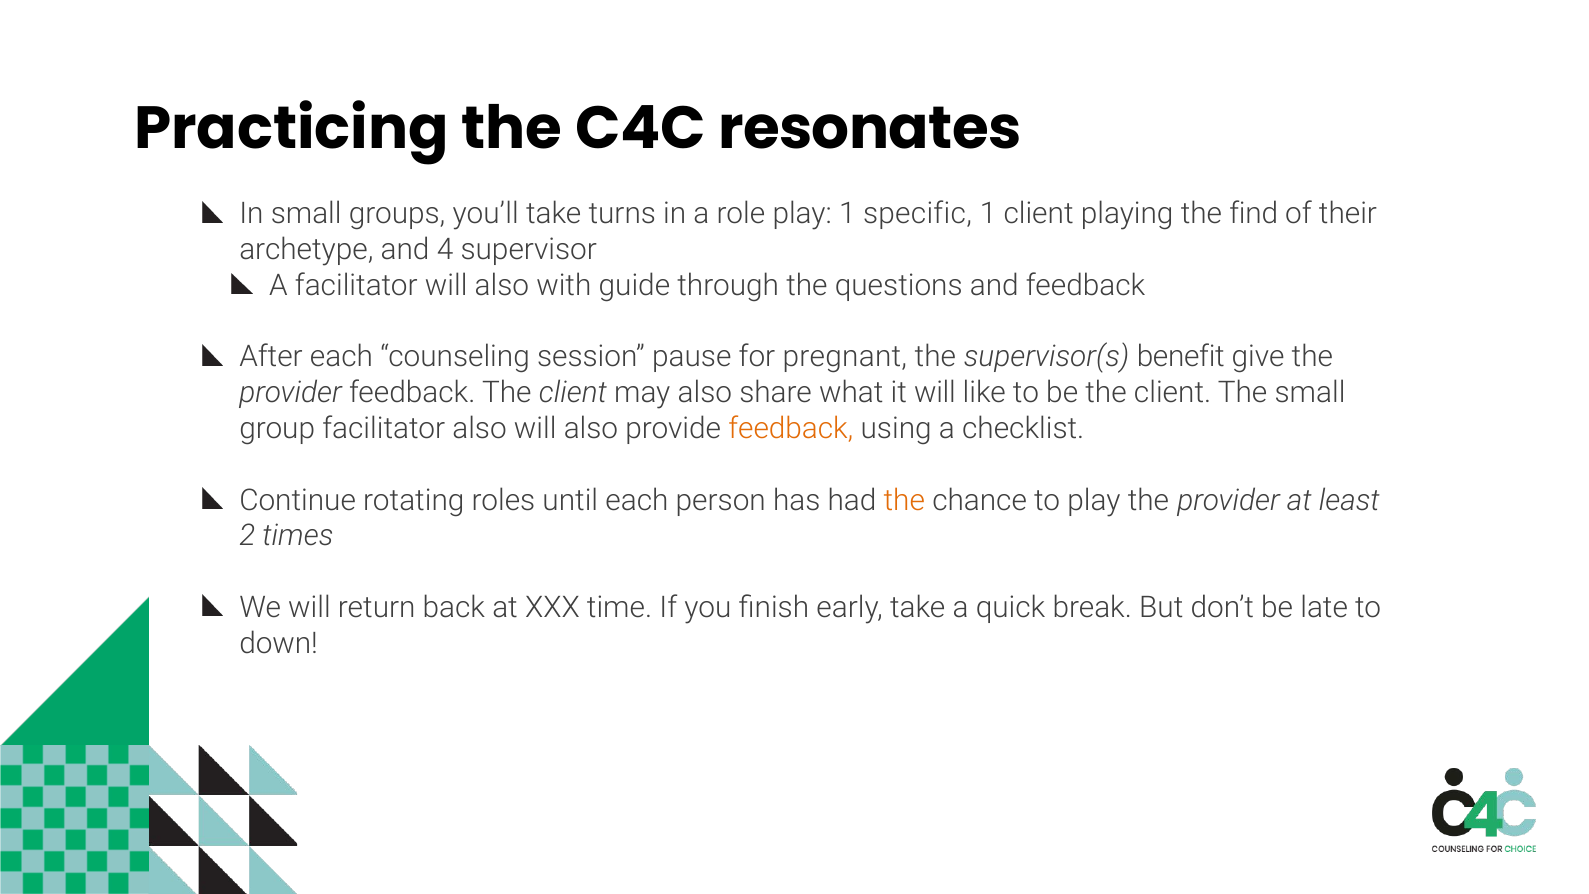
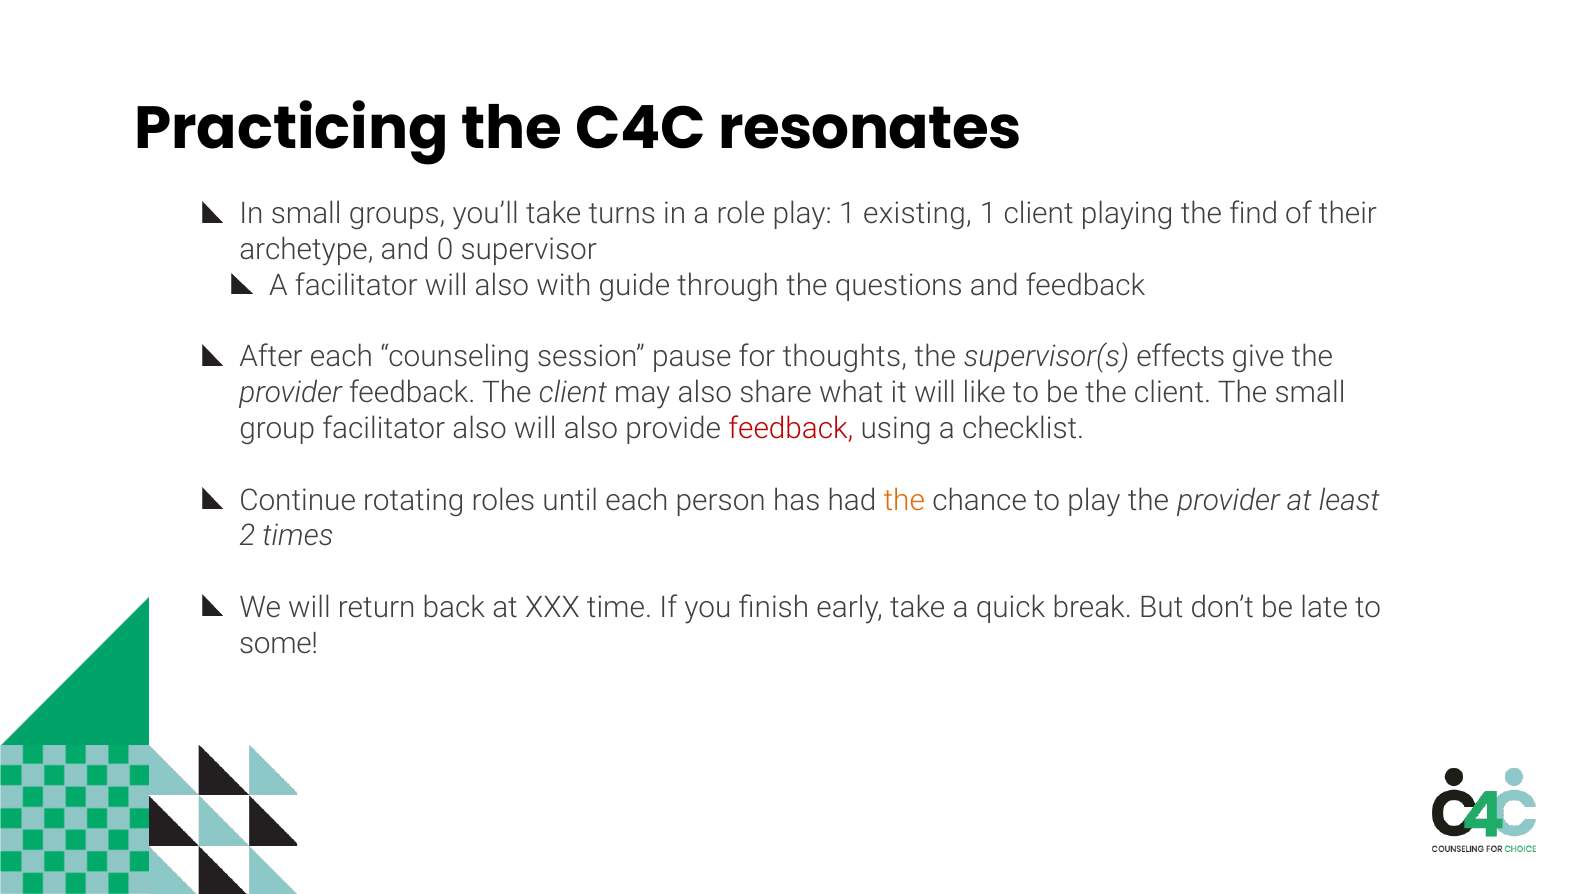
specific: specific -> existing
4: 4 -> 0
pregnant: pregnant -> thoughts
benefit: benefit -> effects
feedback at (791, 429) colour: orange -> red
down: down -> some
